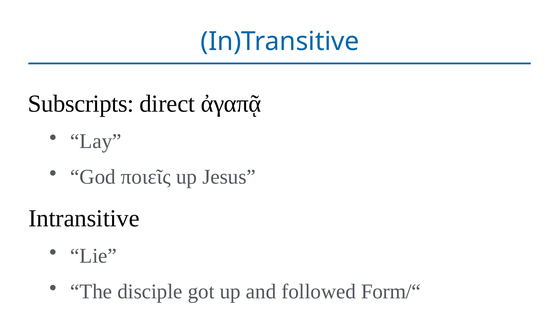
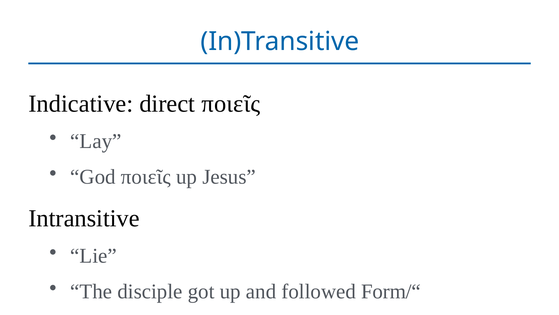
Subscripts: Subscripts -> Indicative
direct ἀγαπᾷ: ἀγαπᾷ -> ποιεῖς
